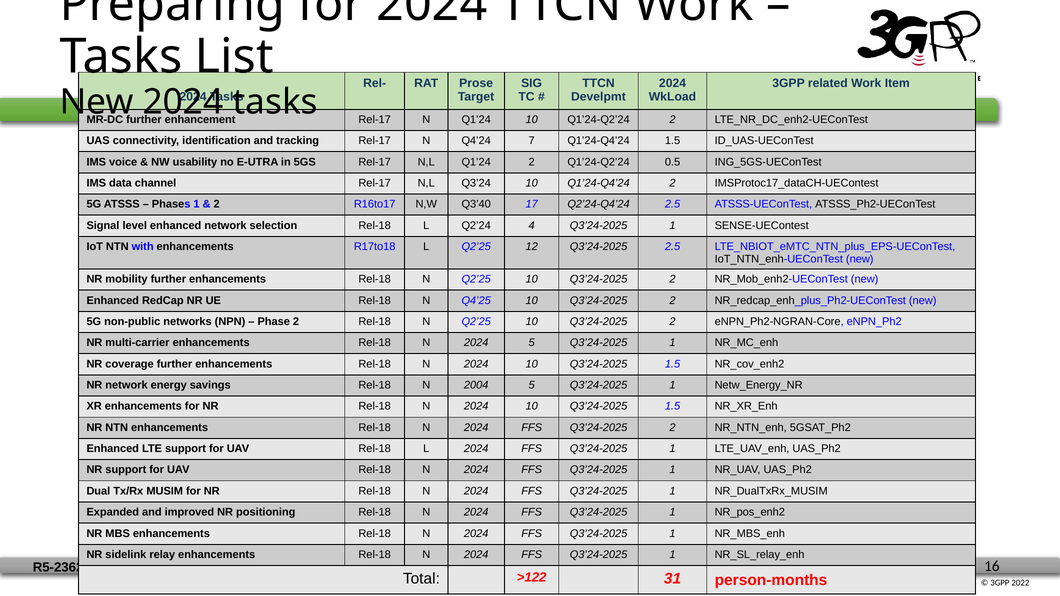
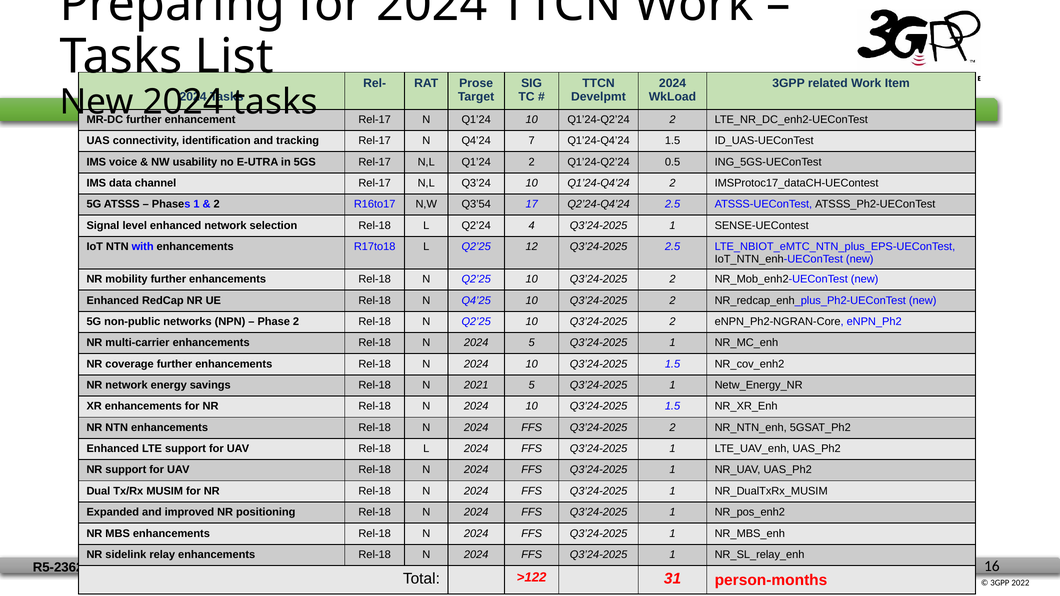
Q3’40: Q3’40 -> Q3’54
2004: 2004 -> 2021
